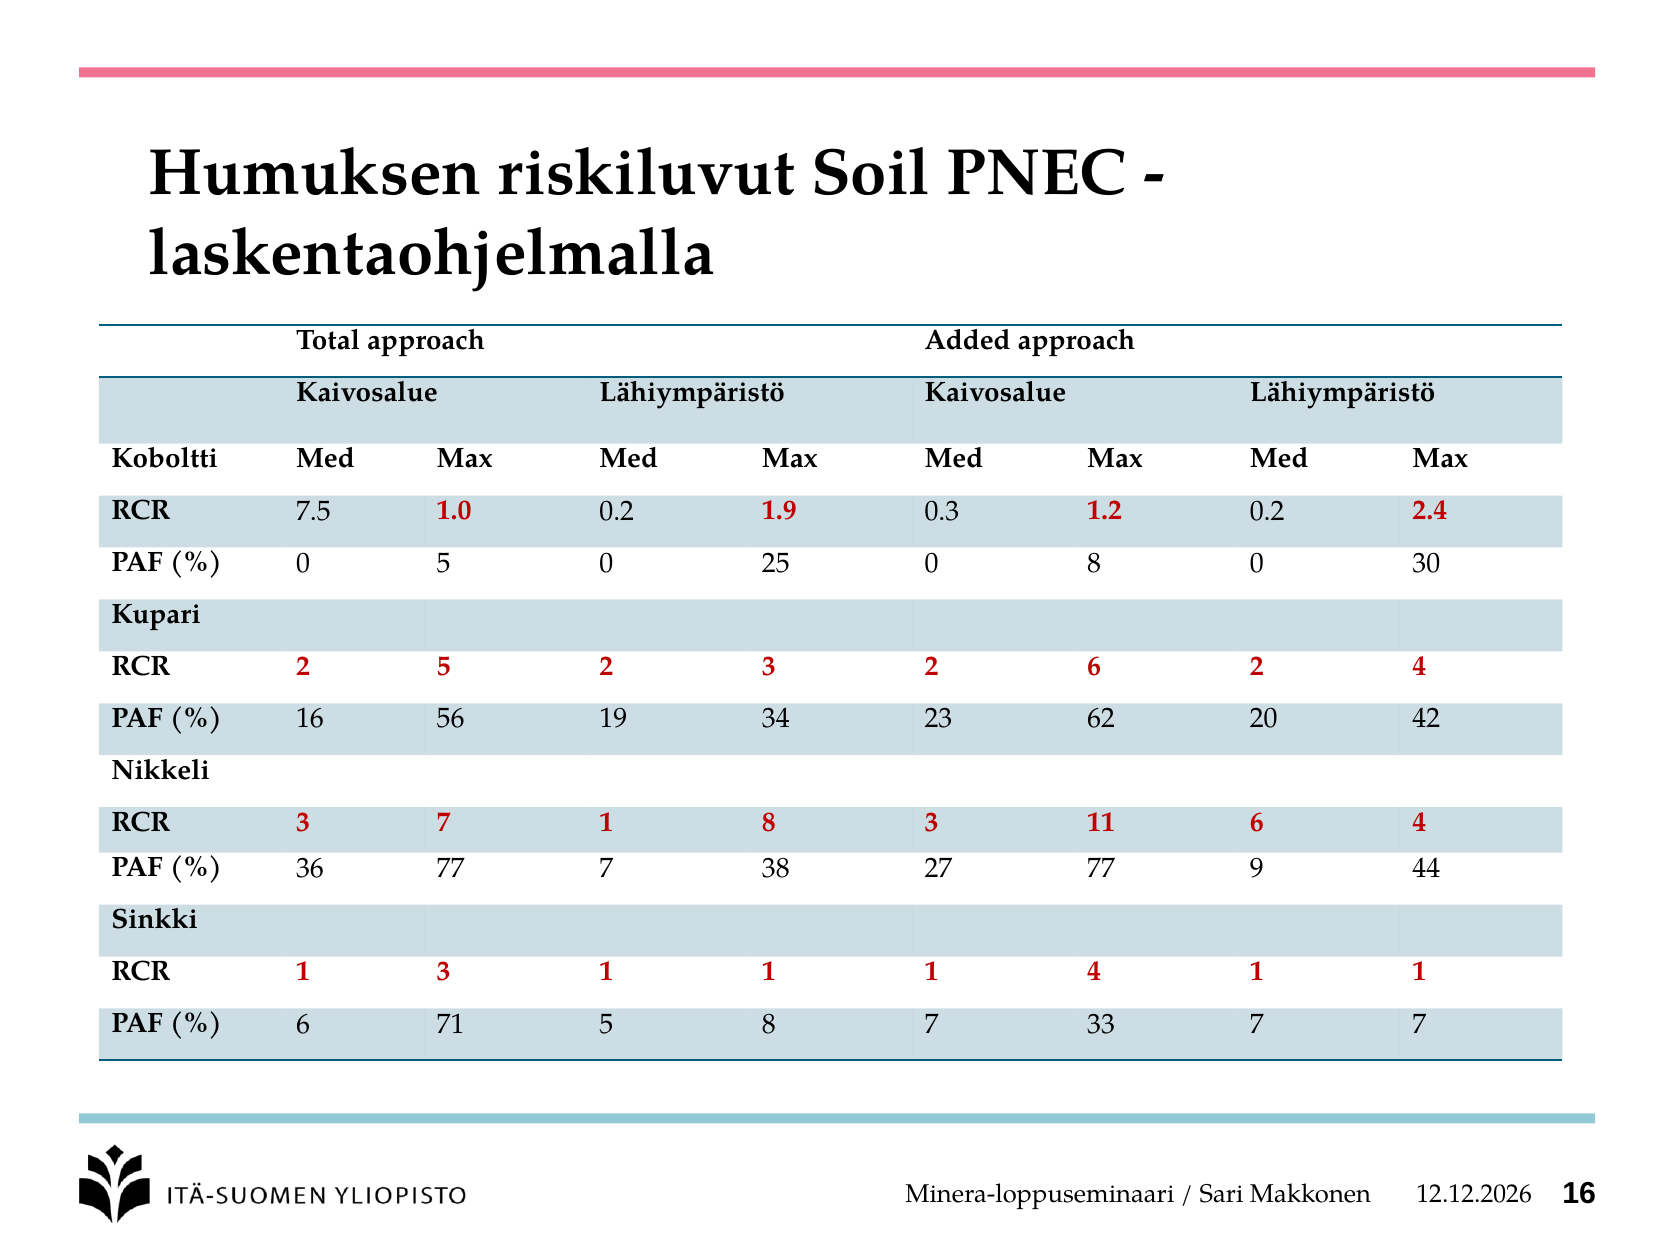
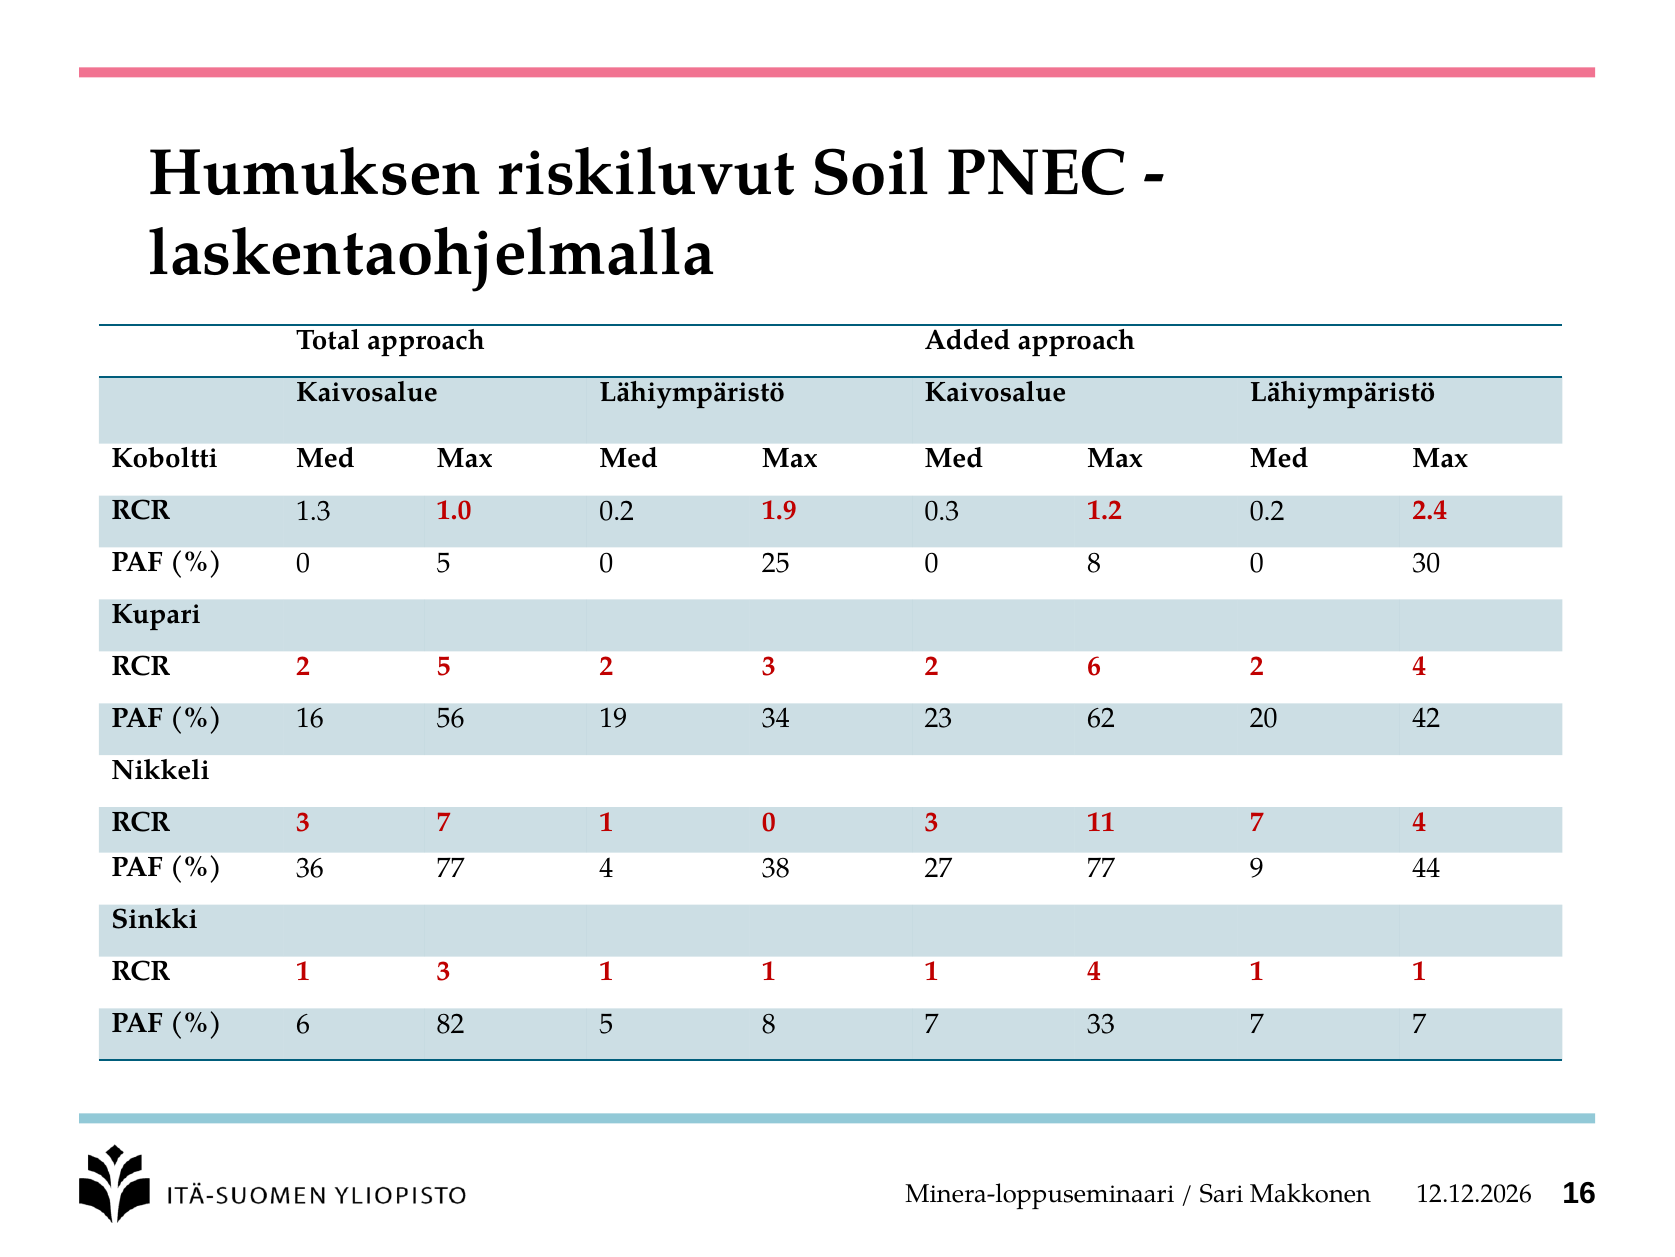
7.5: 7.5 -> 1.3
1 8: 8 -> 0
11 6: 6 -> 7
77 7: 7 -> 4
71: 71 -> 82
